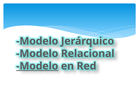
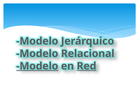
Red at (86, 66) underline: none -> present
